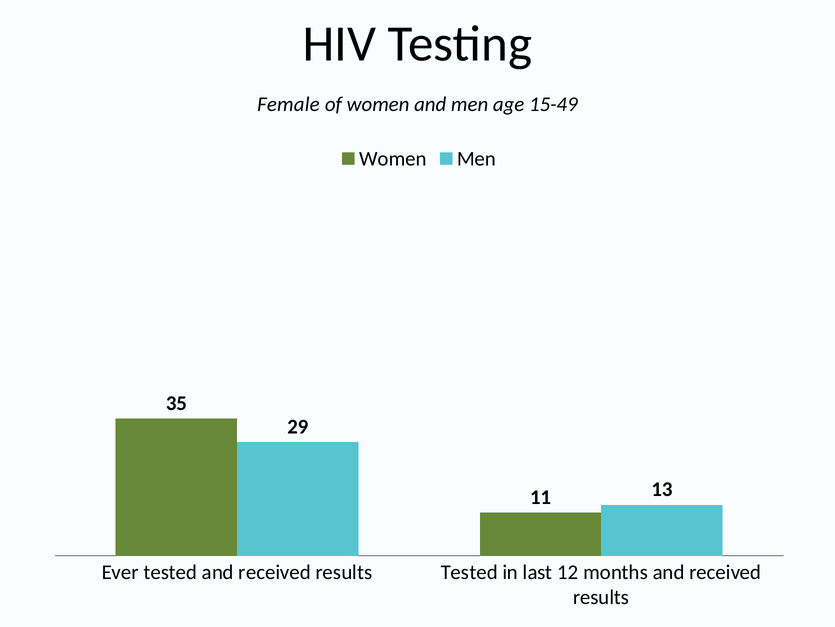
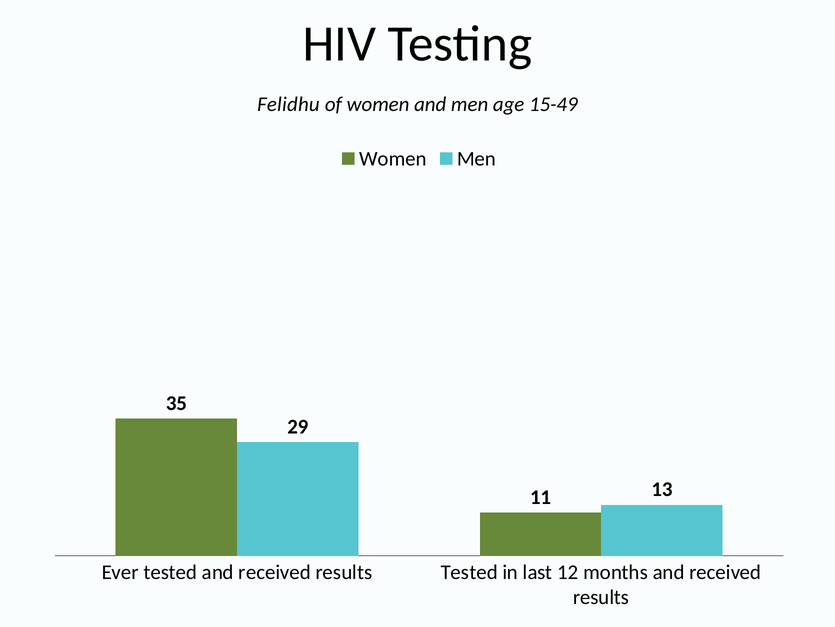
Female: Female -> Felidhu
